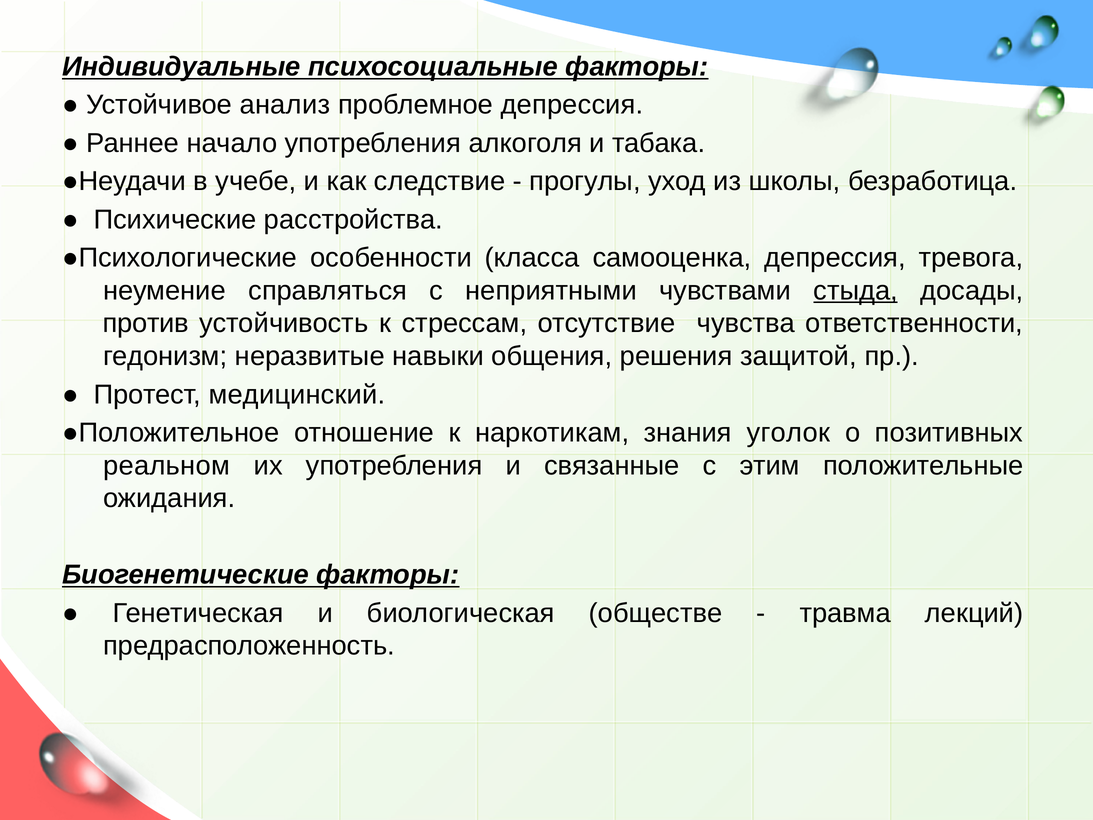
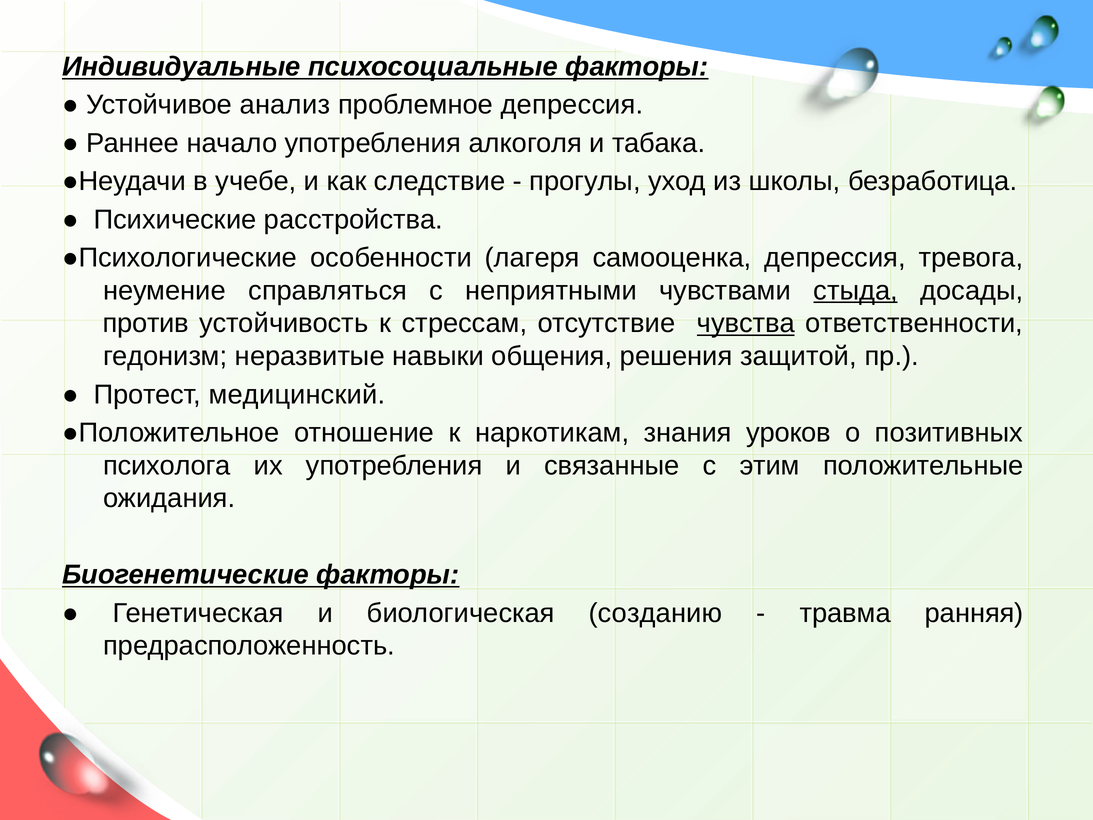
класса: класса -> лагеря
чувства underline: none -> present
уголок: уголок -> уроков
реальном: реальном -> психолога
обществе: обществе -> созданию
лекций: лекций -> ранняя
